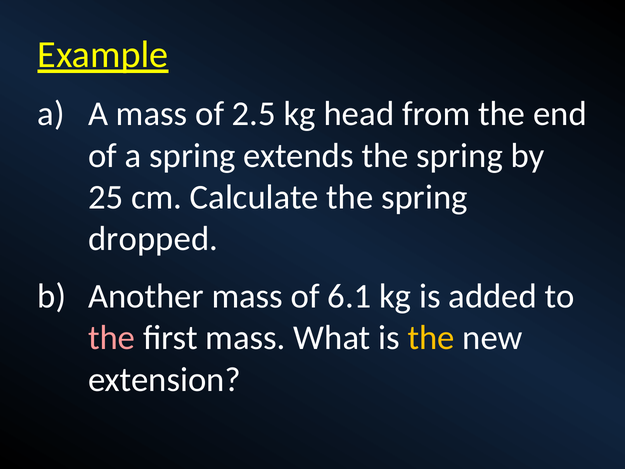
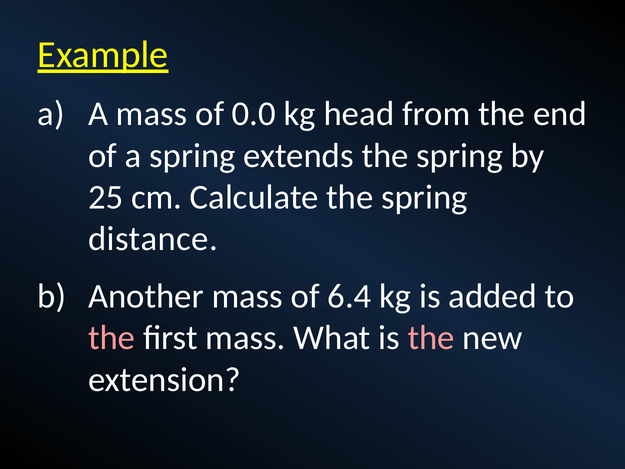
2.5: 2.5 -> 0.0
dropped: dropped -> distance
6.1: 6.1 -> 6.4
the at (431, 338) colour: yellow -> pink
